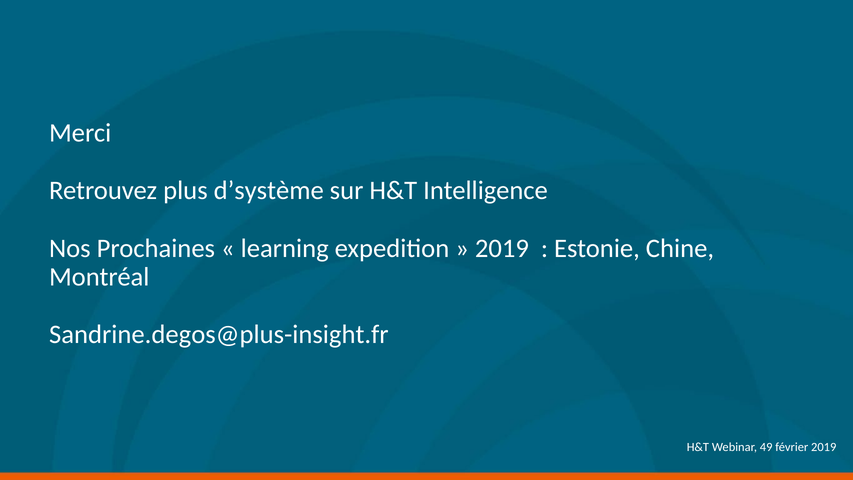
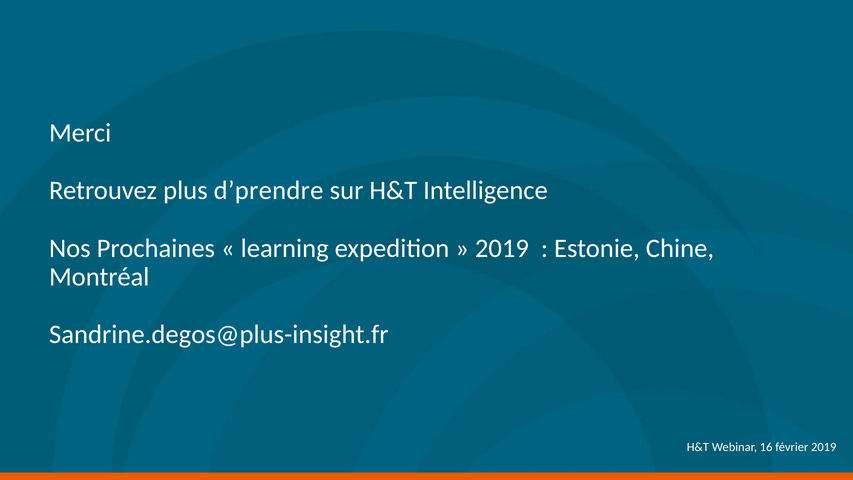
d’système: d’système -> d’prendre
49: 49 -> 16
